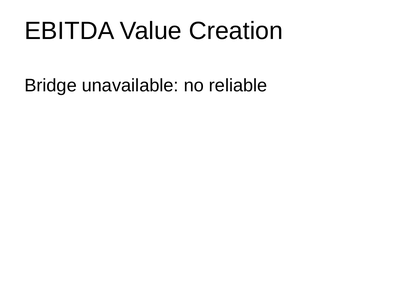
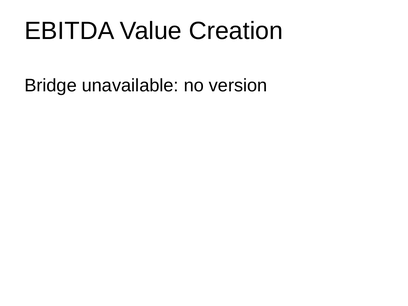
reliable: reliable -> version
